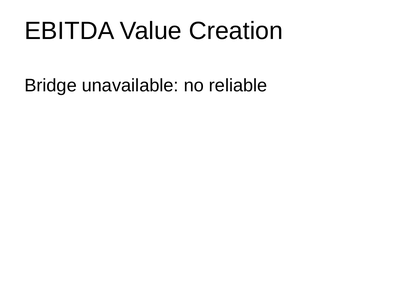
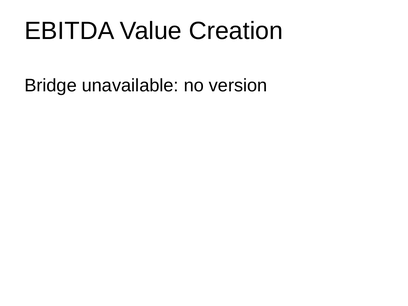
reliable: reliable -> version
